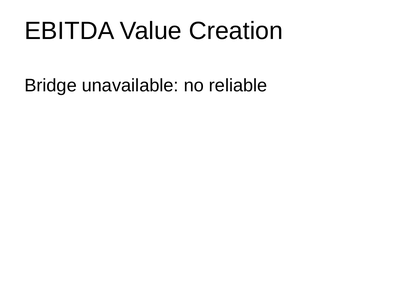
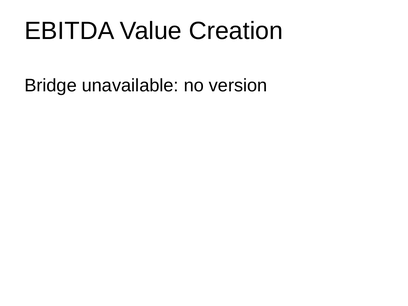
reliable: reliable -> version
